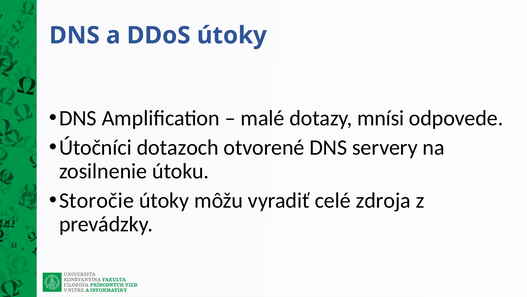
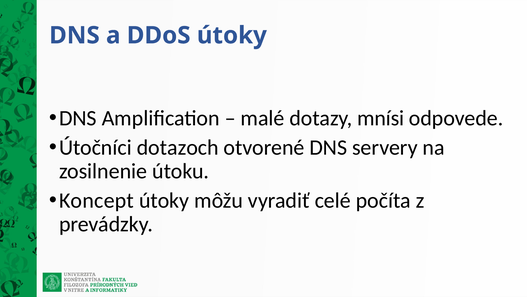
Storočie: Storočie -> Koncept
zdroja: zdroja -> počíta
